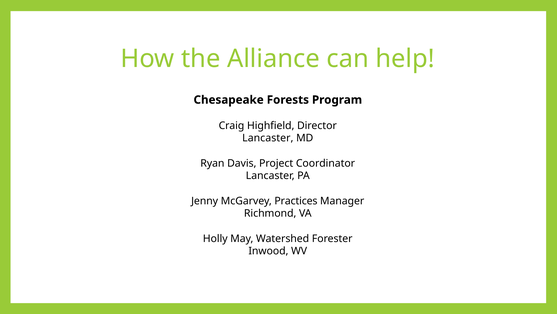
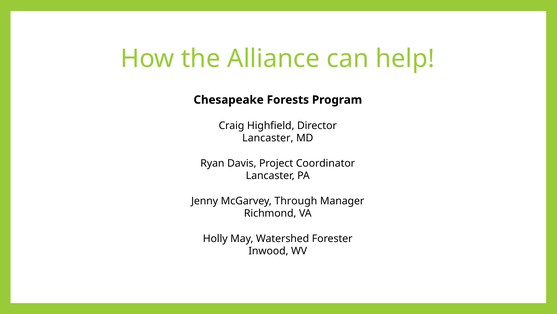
Practices: Practices -> Through
